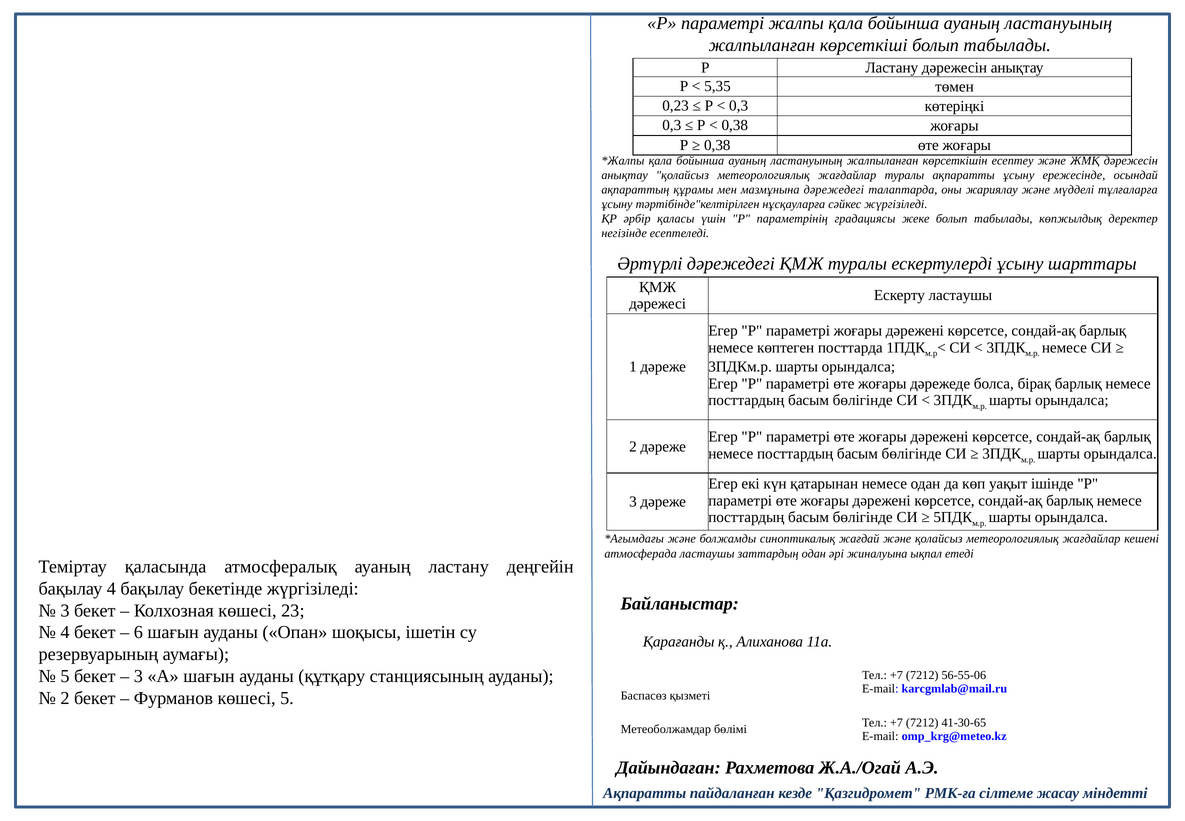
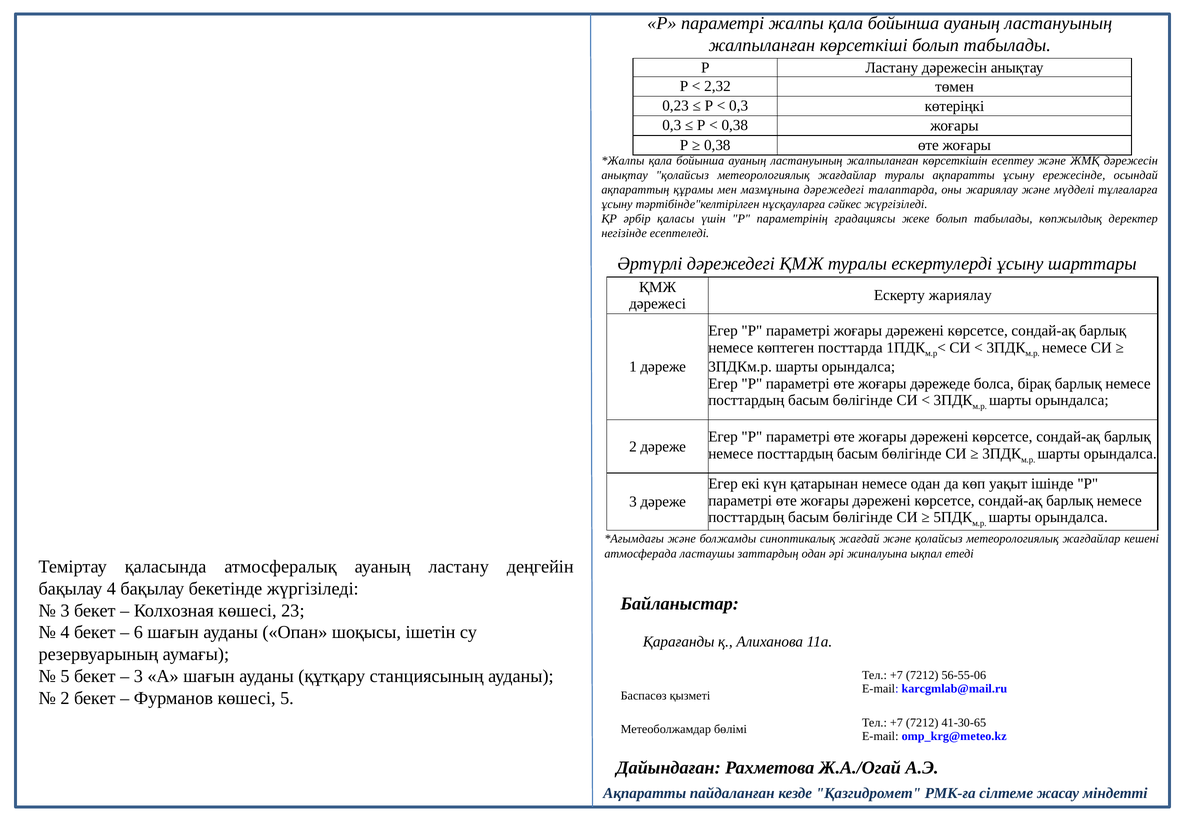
5,35: 5,35 -> 2,32
Ескерту ластаушы: ластаушы -> жариялау
